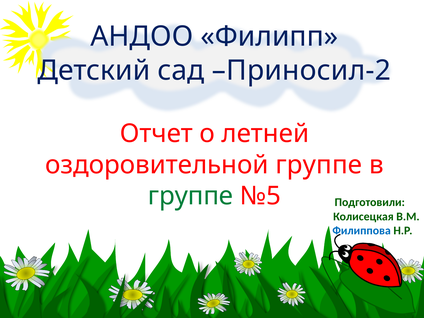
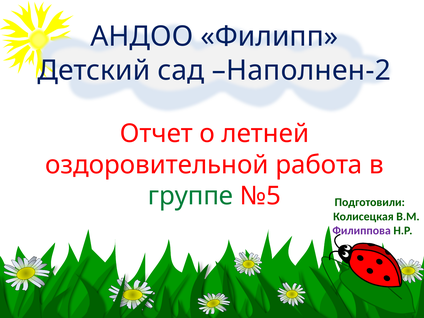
Приносил-2: Приносил-2 -> Наполнен-2
оздоровительной группе: группе -> работа
Филиппова colour: blue -> purple
